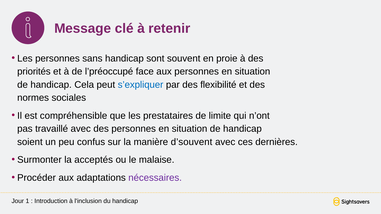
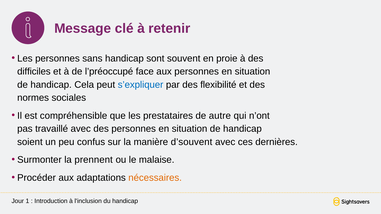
priorités: priorités -> difficiles
limite: limite -> autre
acceptés: acceptés -> prennent
nécessaires colour: purple -> orange
